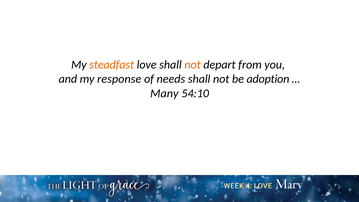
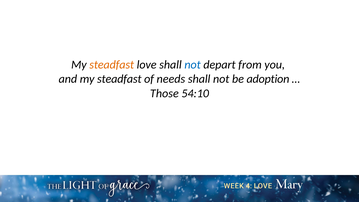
not at (193, 65) colour: orange -> blue
and my response: response -> steadfast
Many: Many -> Those
